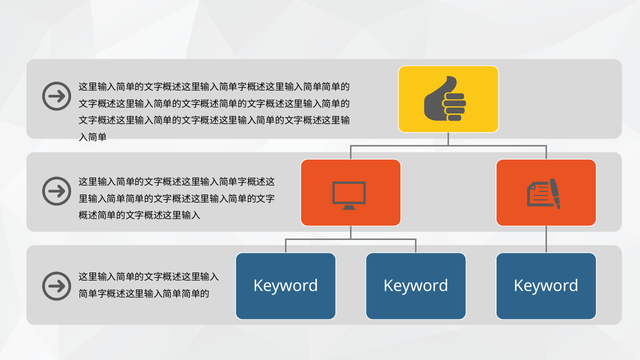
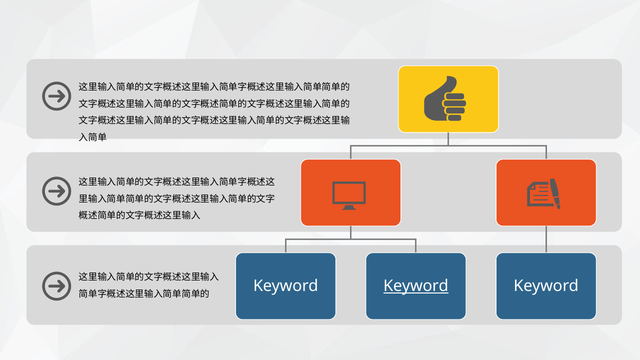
Keyword at (416, 286) underline: none -> present
